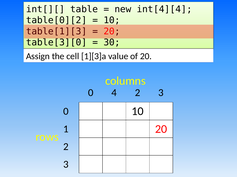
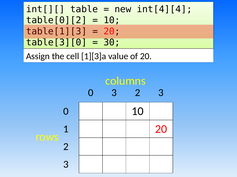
0 4: 4 -> 3
